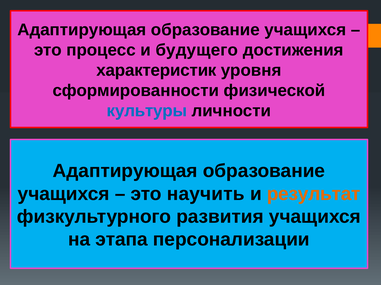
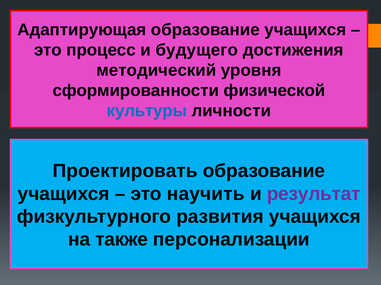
характеристик: характеристик -> методический
Адаптирующая at (125, 171): Адаптирующая -> Проектировать
результат colour: orange -> purple
этапа: этапа -> также
